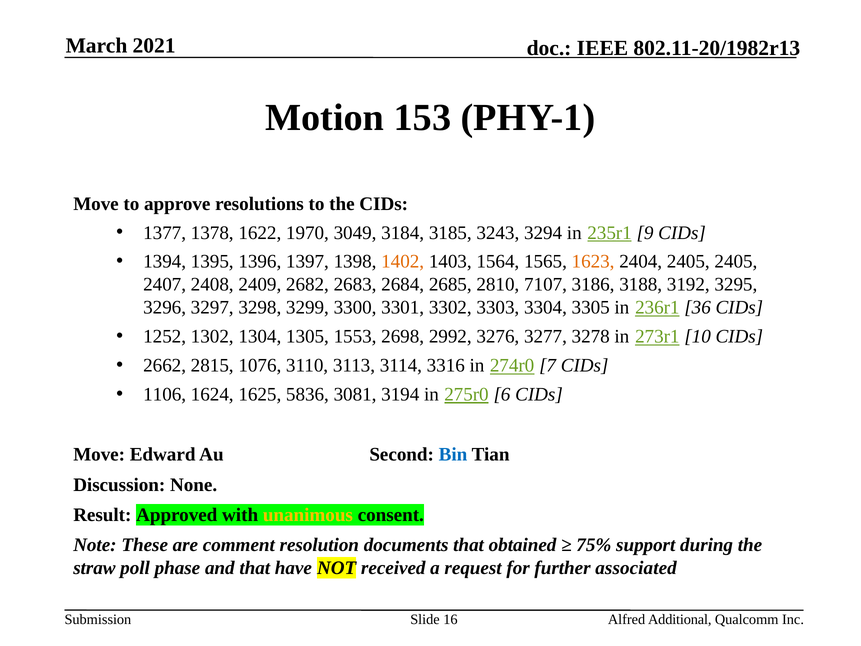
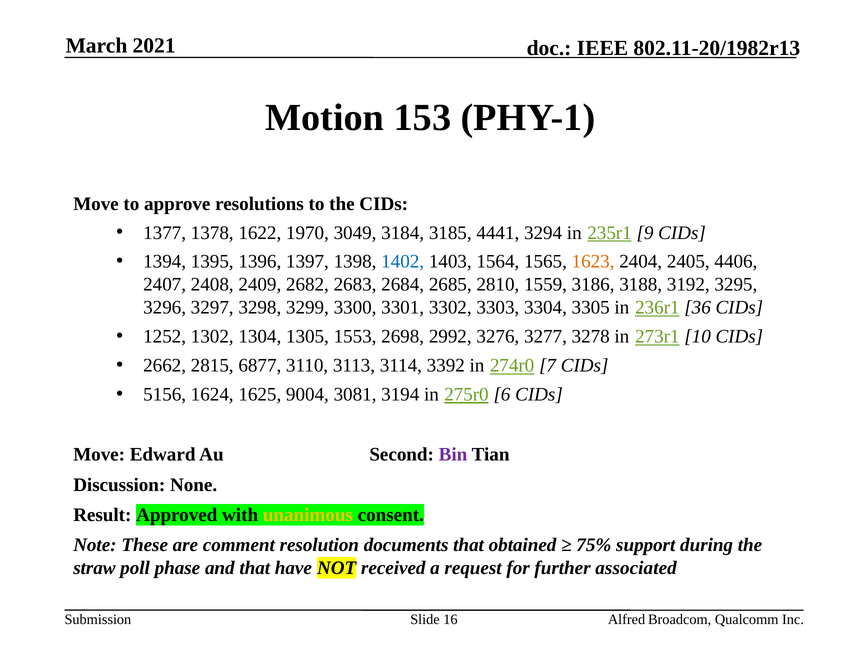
3243: 3243 -> 4441
1402 colour: orange -> blue
2405 2405: 2405 -> 4406
7107: 7107 -> 1559
1076: 1076 -> 6877
3316: 3316 -> 3392
1106: 1106 -> 5156
5836: 5836 -> 9004
Bin colour: blue -> purple
Additional: Additional -> Broadcom
